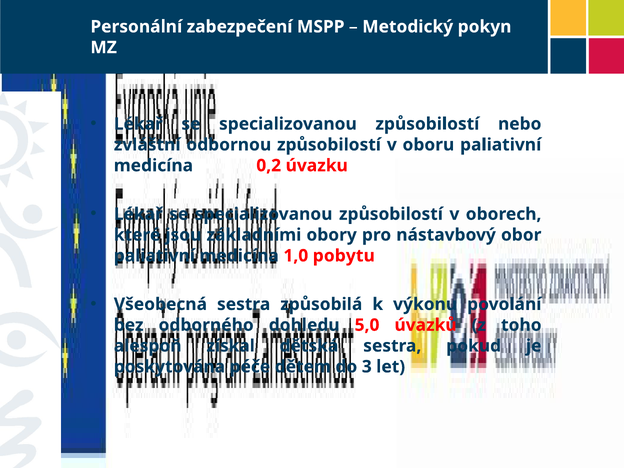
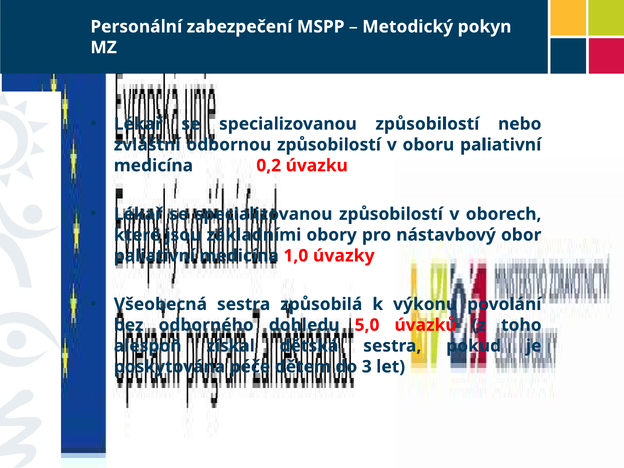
pobytu: pobytu -> úvazky
